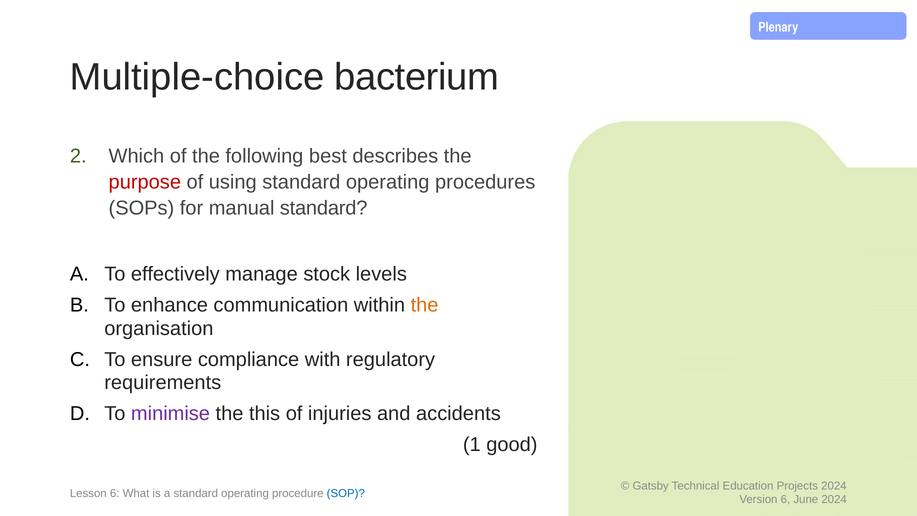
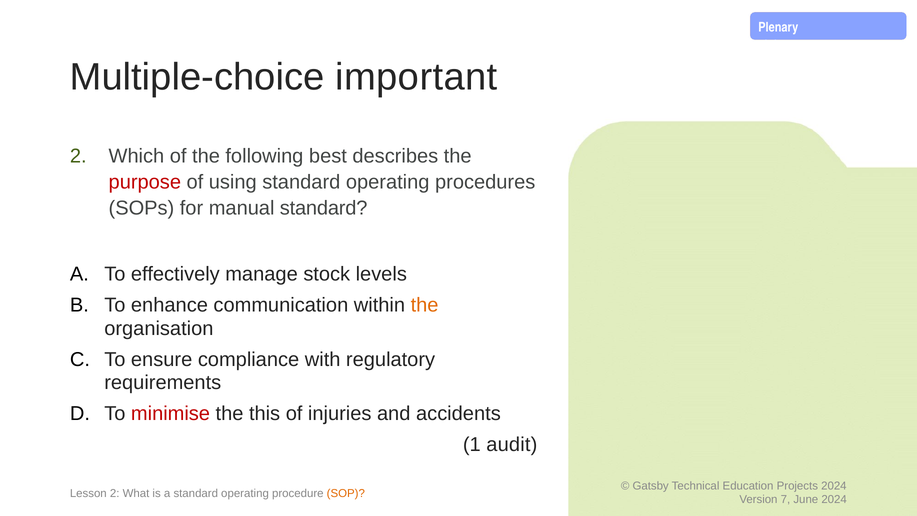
bacterium: bacterium -> important
minimise colour: purple -> red
good: good -> audit
Lesson 6: 6 -> 2
SOP colour: blue -> orange
6 at (785, 499): 6 -> 7
